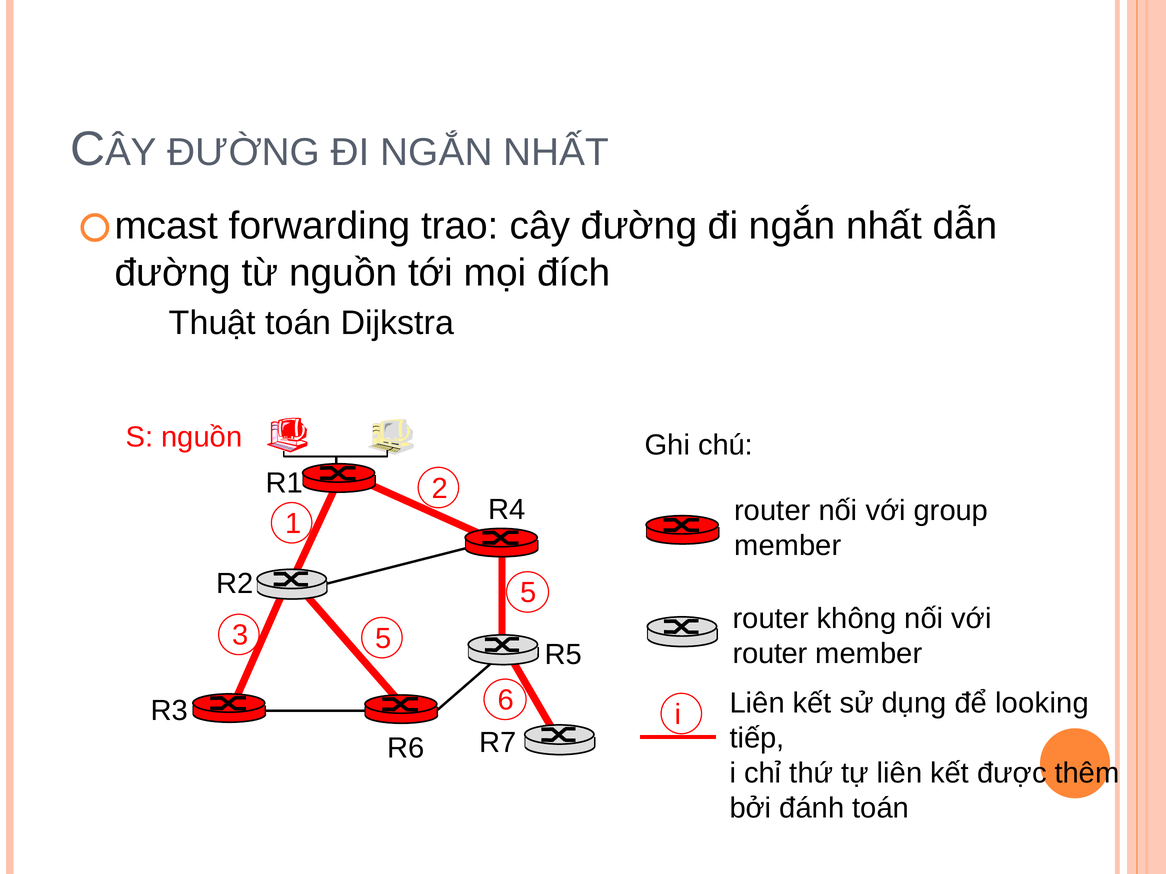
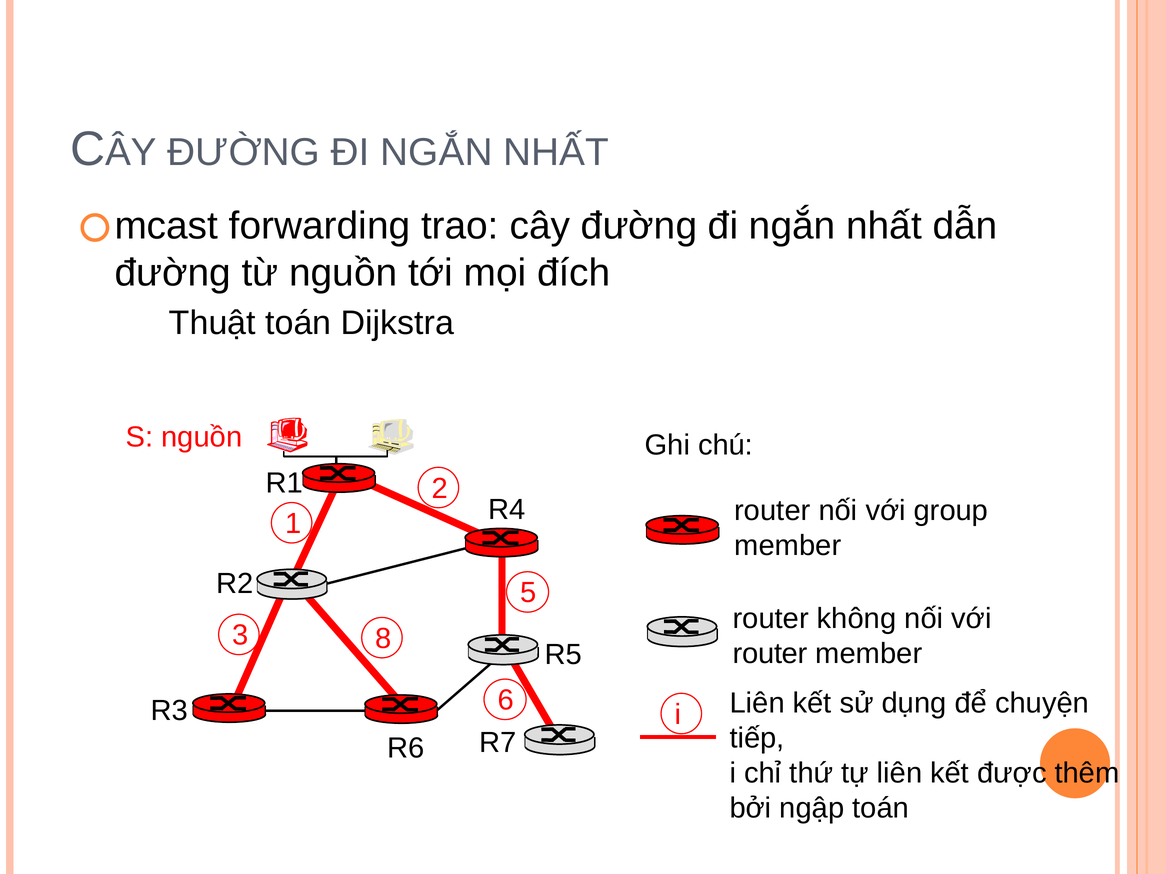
3 5: 5 -> 8
looking: looking -> chuyện
đánh: đánh -> ngập
